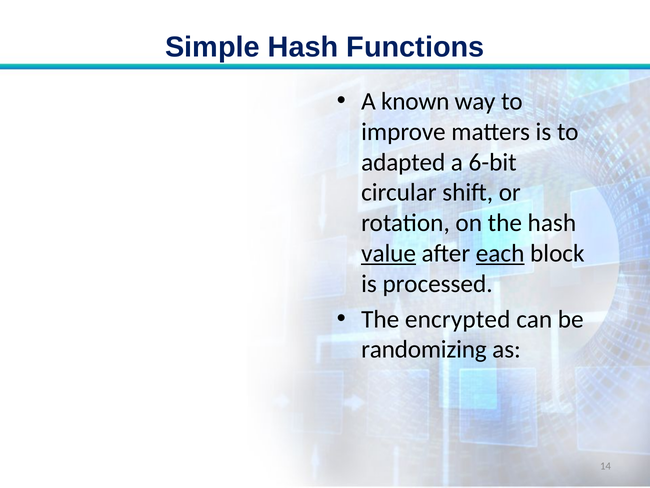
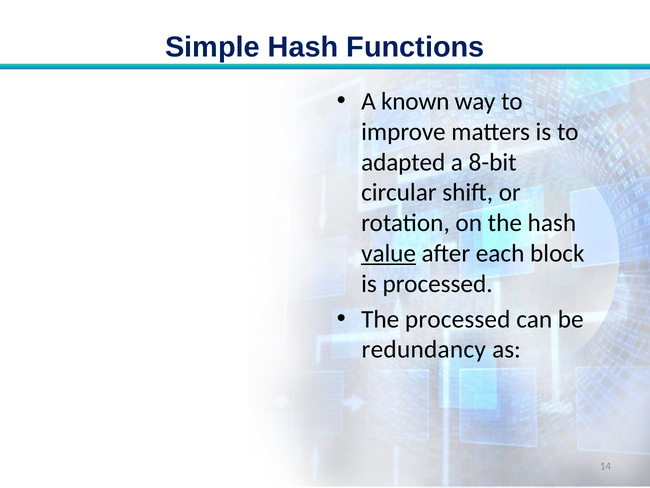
6-bit: 6-bit -> 8-bit
each underline: present -> none
The encrypted: encrypted -> processed
randomizing: randomizing -> redundancy
